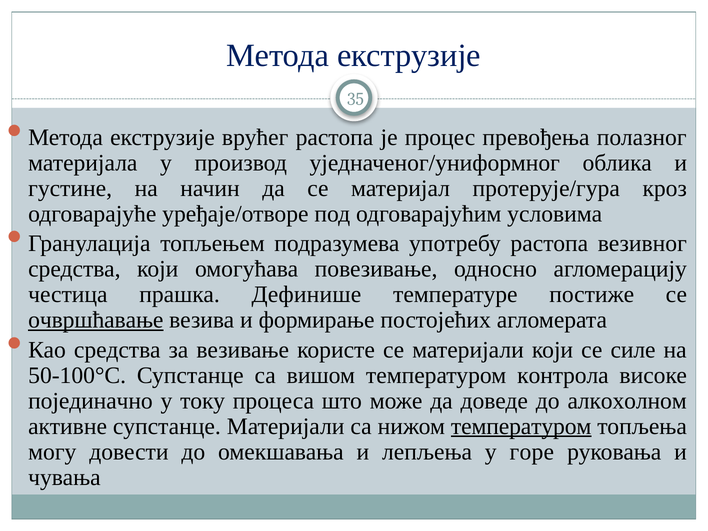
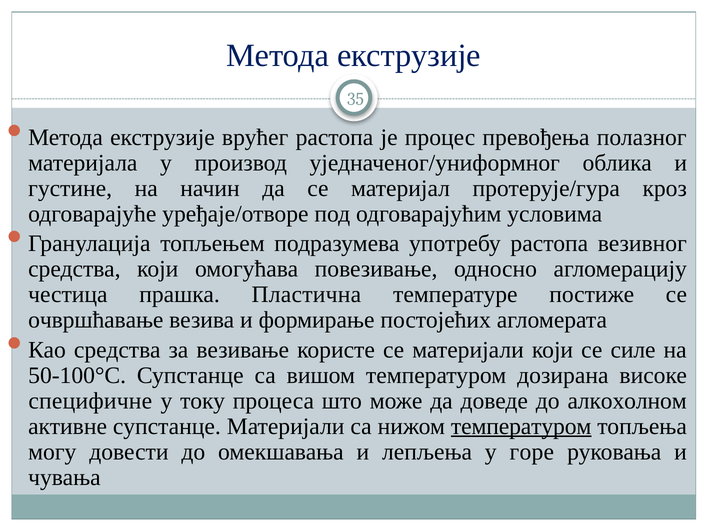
Дефинише: Дефинише -> Пластична
очвршћавање underline: present -> none
контрола: контрола -> дозирана
појединачно: појединачно -> специфичне
